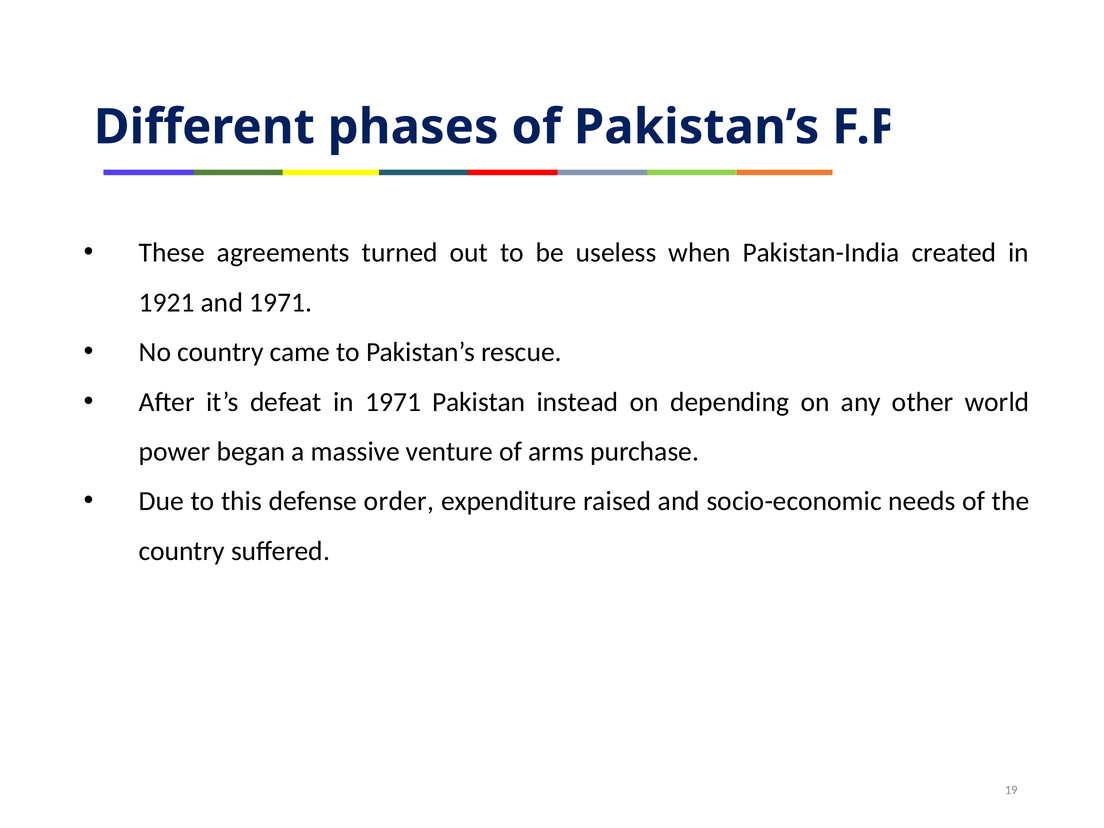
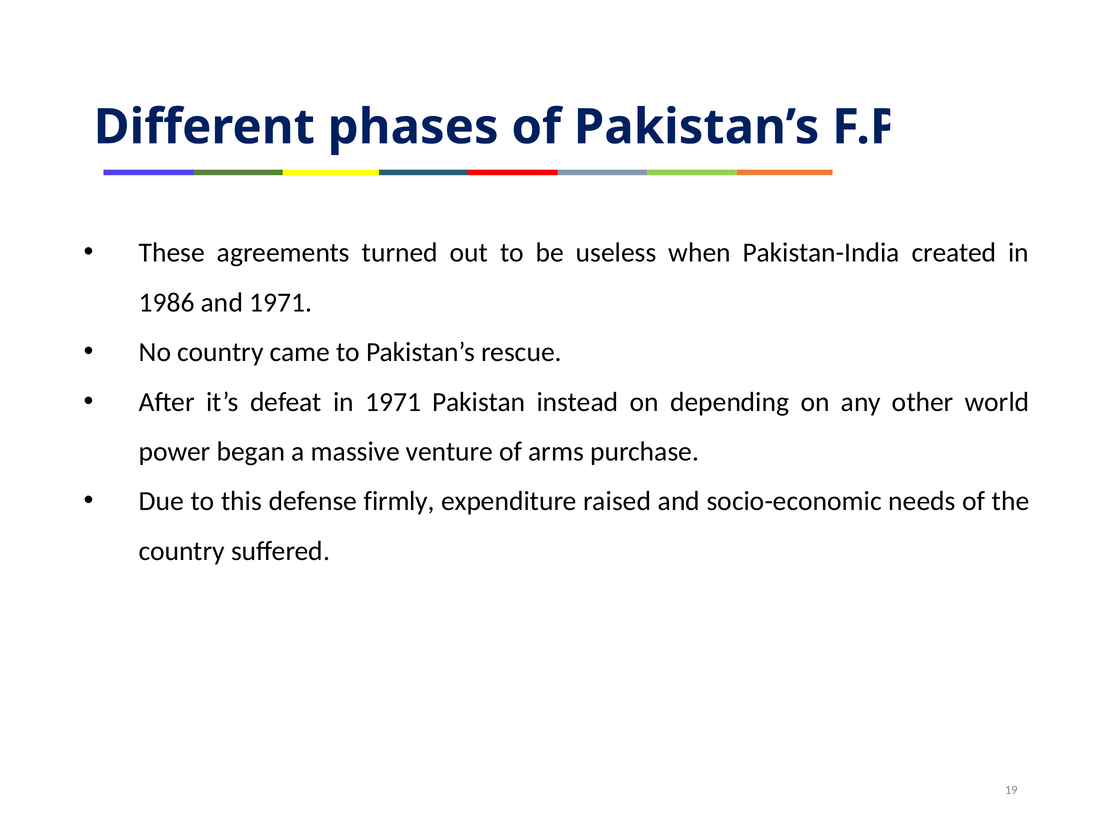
1921: 1921 -> 1986
order: order -> firmly
